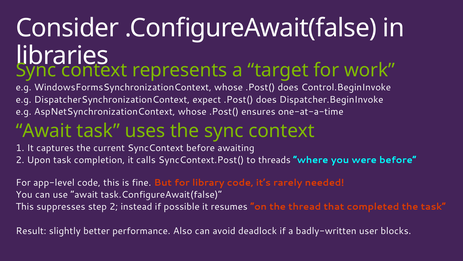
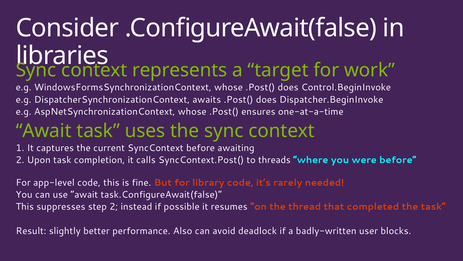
expect: expect -> awaits
